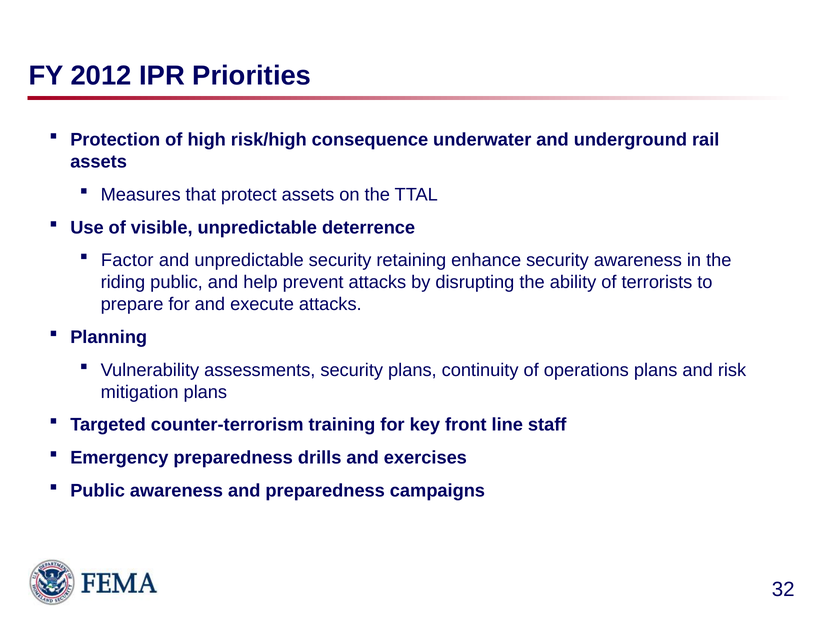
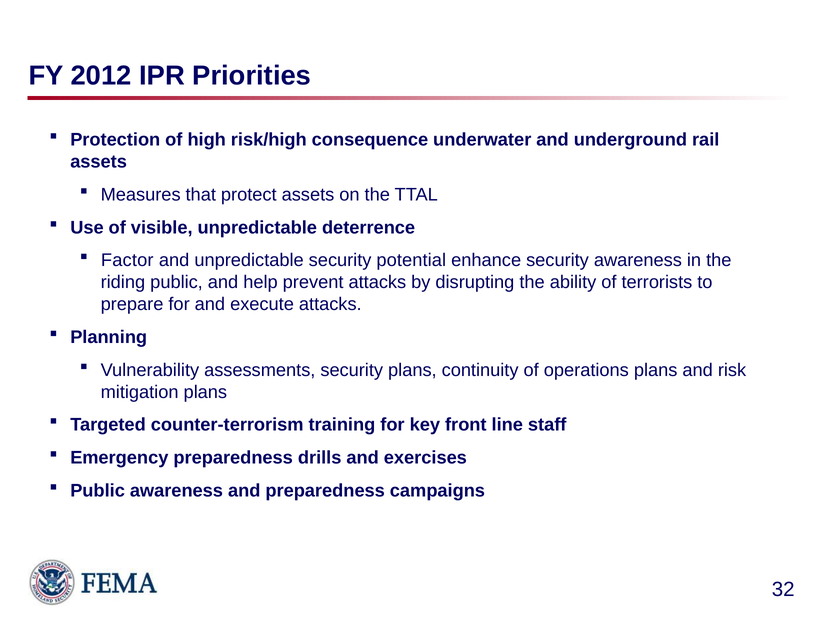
retaining: retaining -> potential
